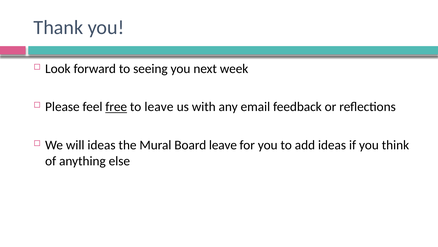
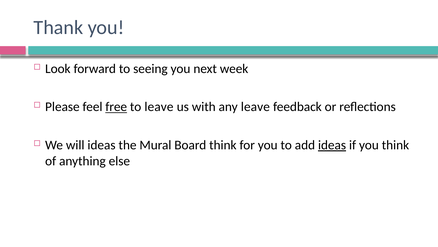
any email: email -> leave
Board leave: leave -> think
ideas at (332, 145) underline: none -> present
